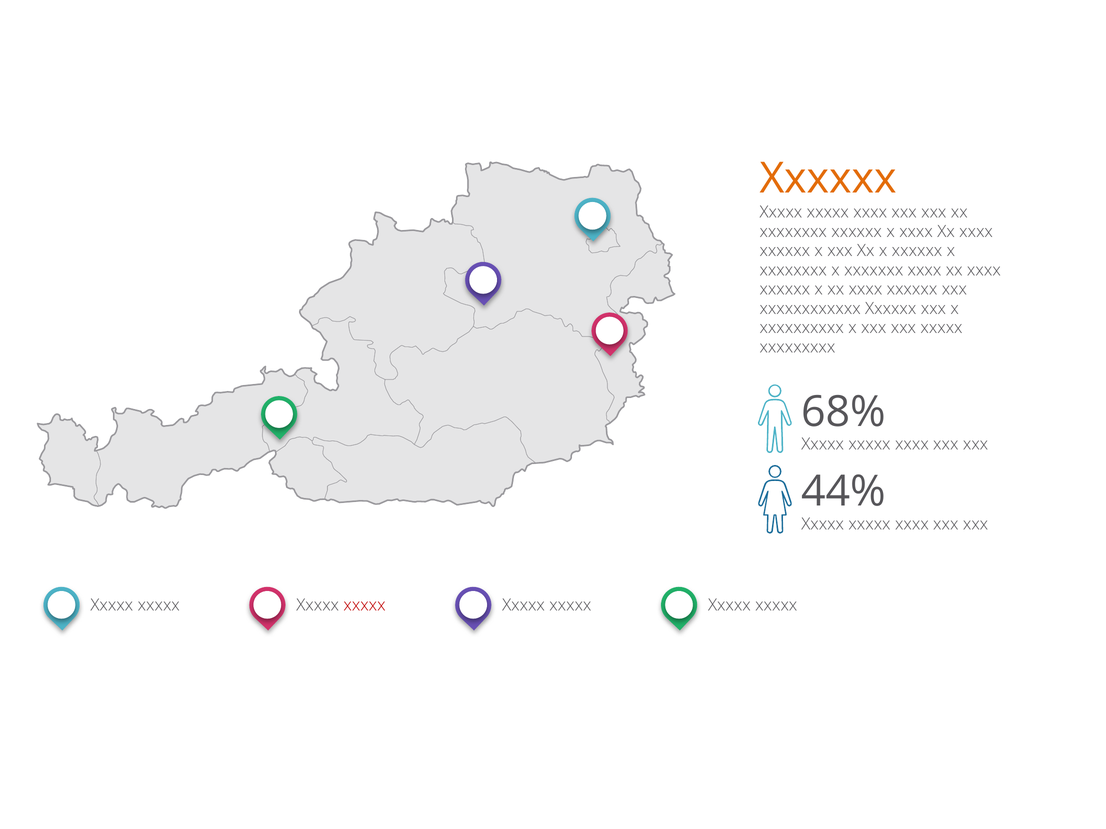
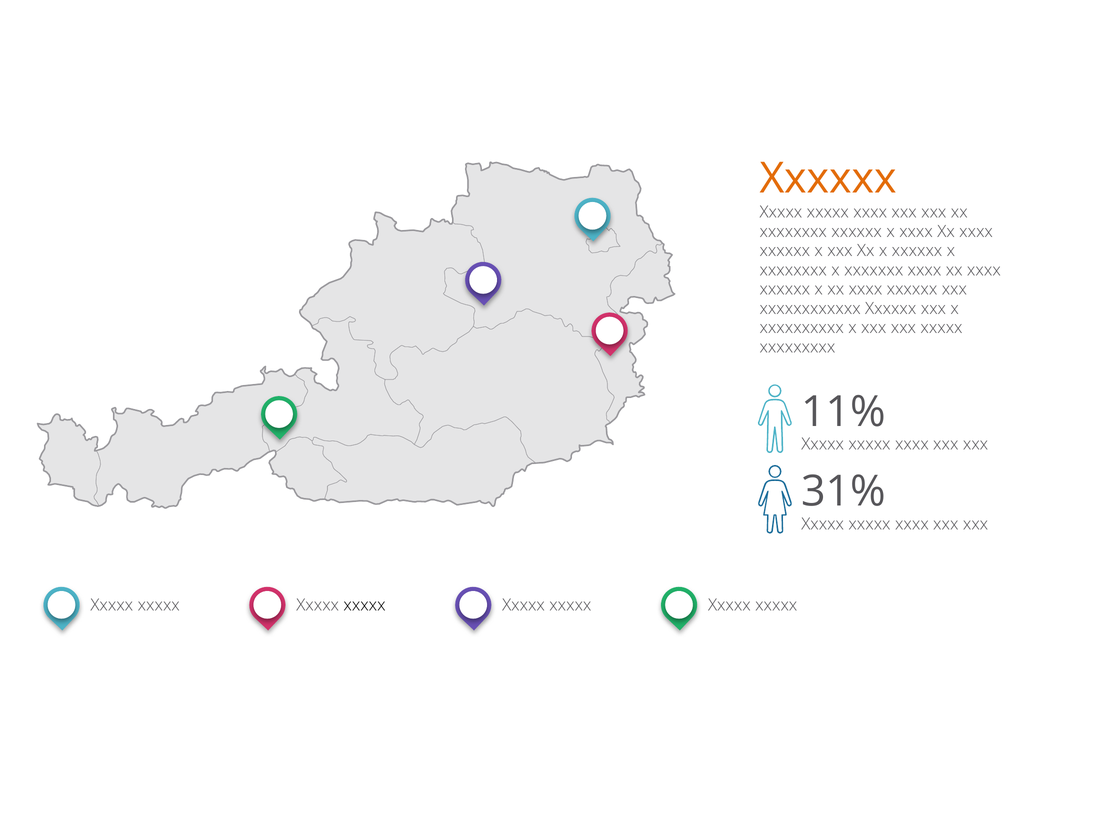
68%: 68% -> 11%
44%: 44% -> 31%
xxxxx at (365, 606) colour: red -> black
